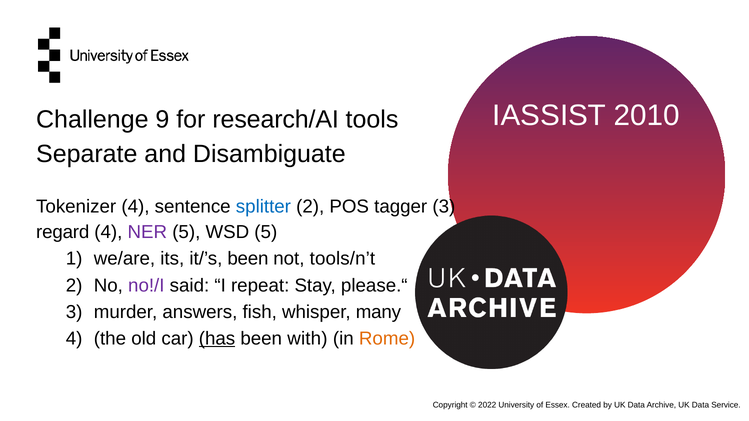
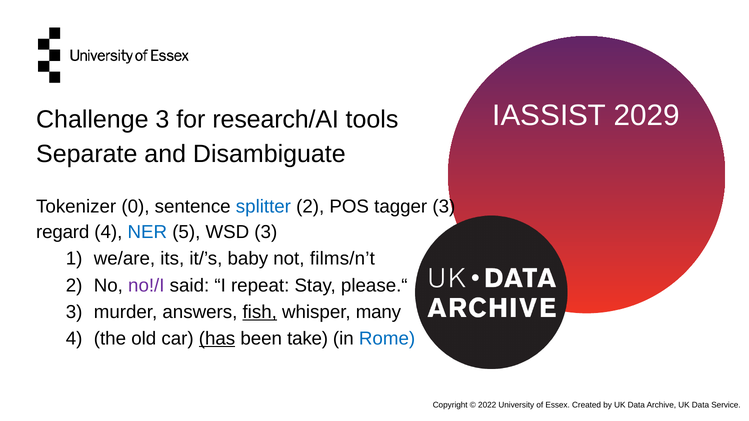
2010: 2010 -> 2029
Challenge 9: 9 -> 3
Tokenizer 4: 4 -> 0
NER colour: purple -> blue
WSD 5: 5 -> 3
it/’s been: been -> baby
tools/n’t: tools/n’t -> films/n’t
fish underline: none -> present
with: with -> take
Rome colour: orange -> blue
